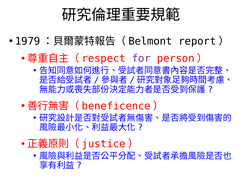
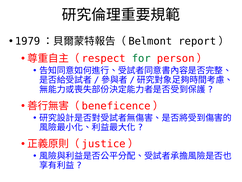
for colour: purple -> green
